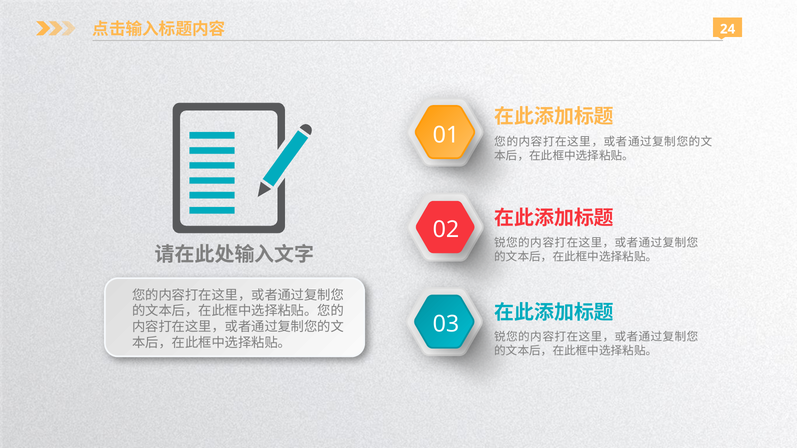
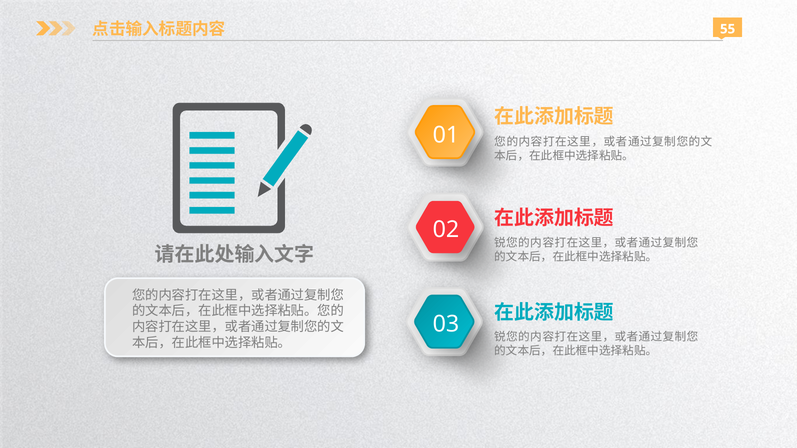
24: 24 -> 55
